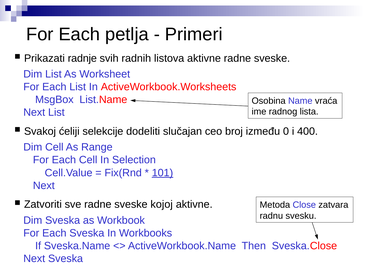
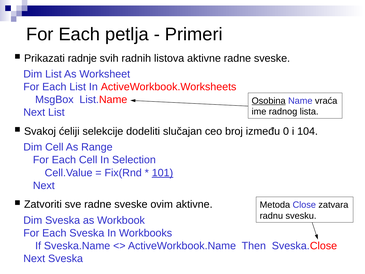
Osobina underline: none -> present
400: 400 -> 104
kojoj: kojoj -> ovim
